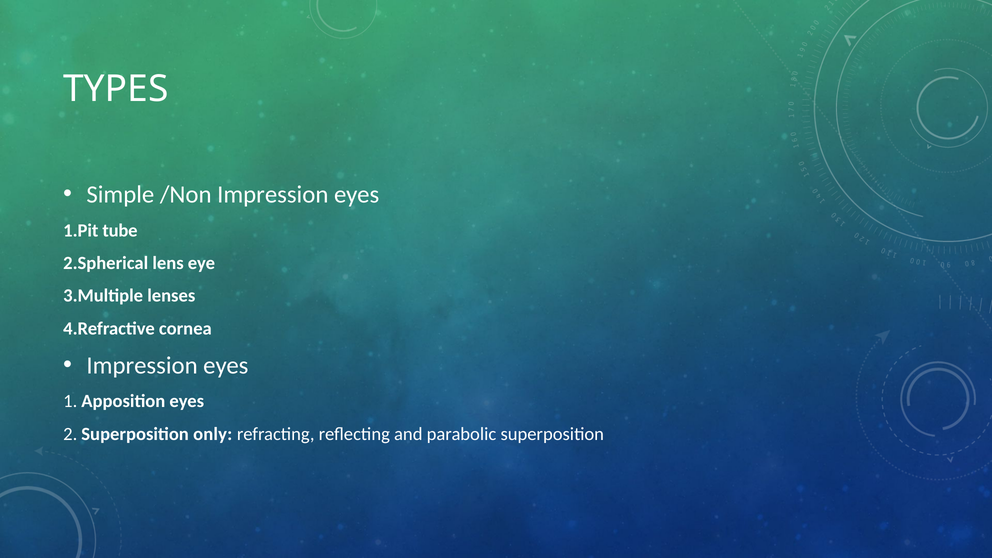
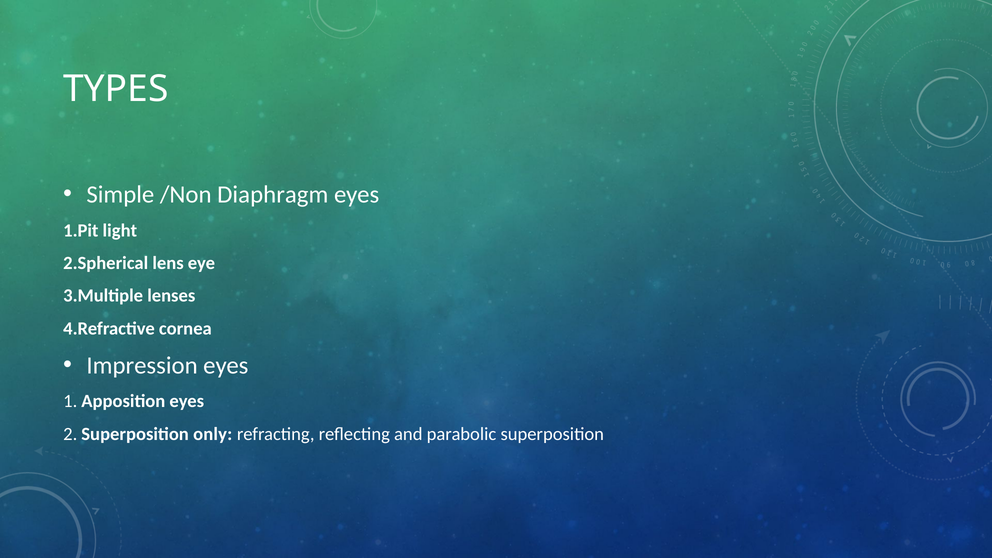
/Non Impression: Impression -> Diaphragm
tube: tube -> light
